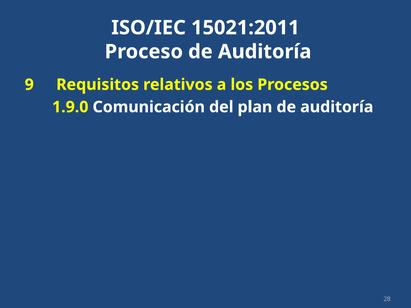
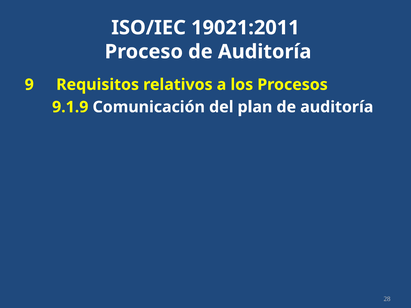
15021:2011: 15021:2011 -> 19021:2011
1.9.0: 1.9.0 -> 9.1.9
